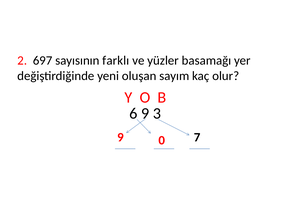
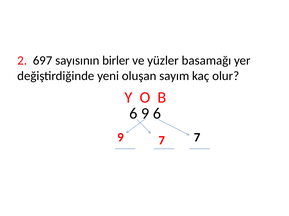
farklı: farklı -> birler
9 3: 3 -> 6
9 0: 0 -> 7
